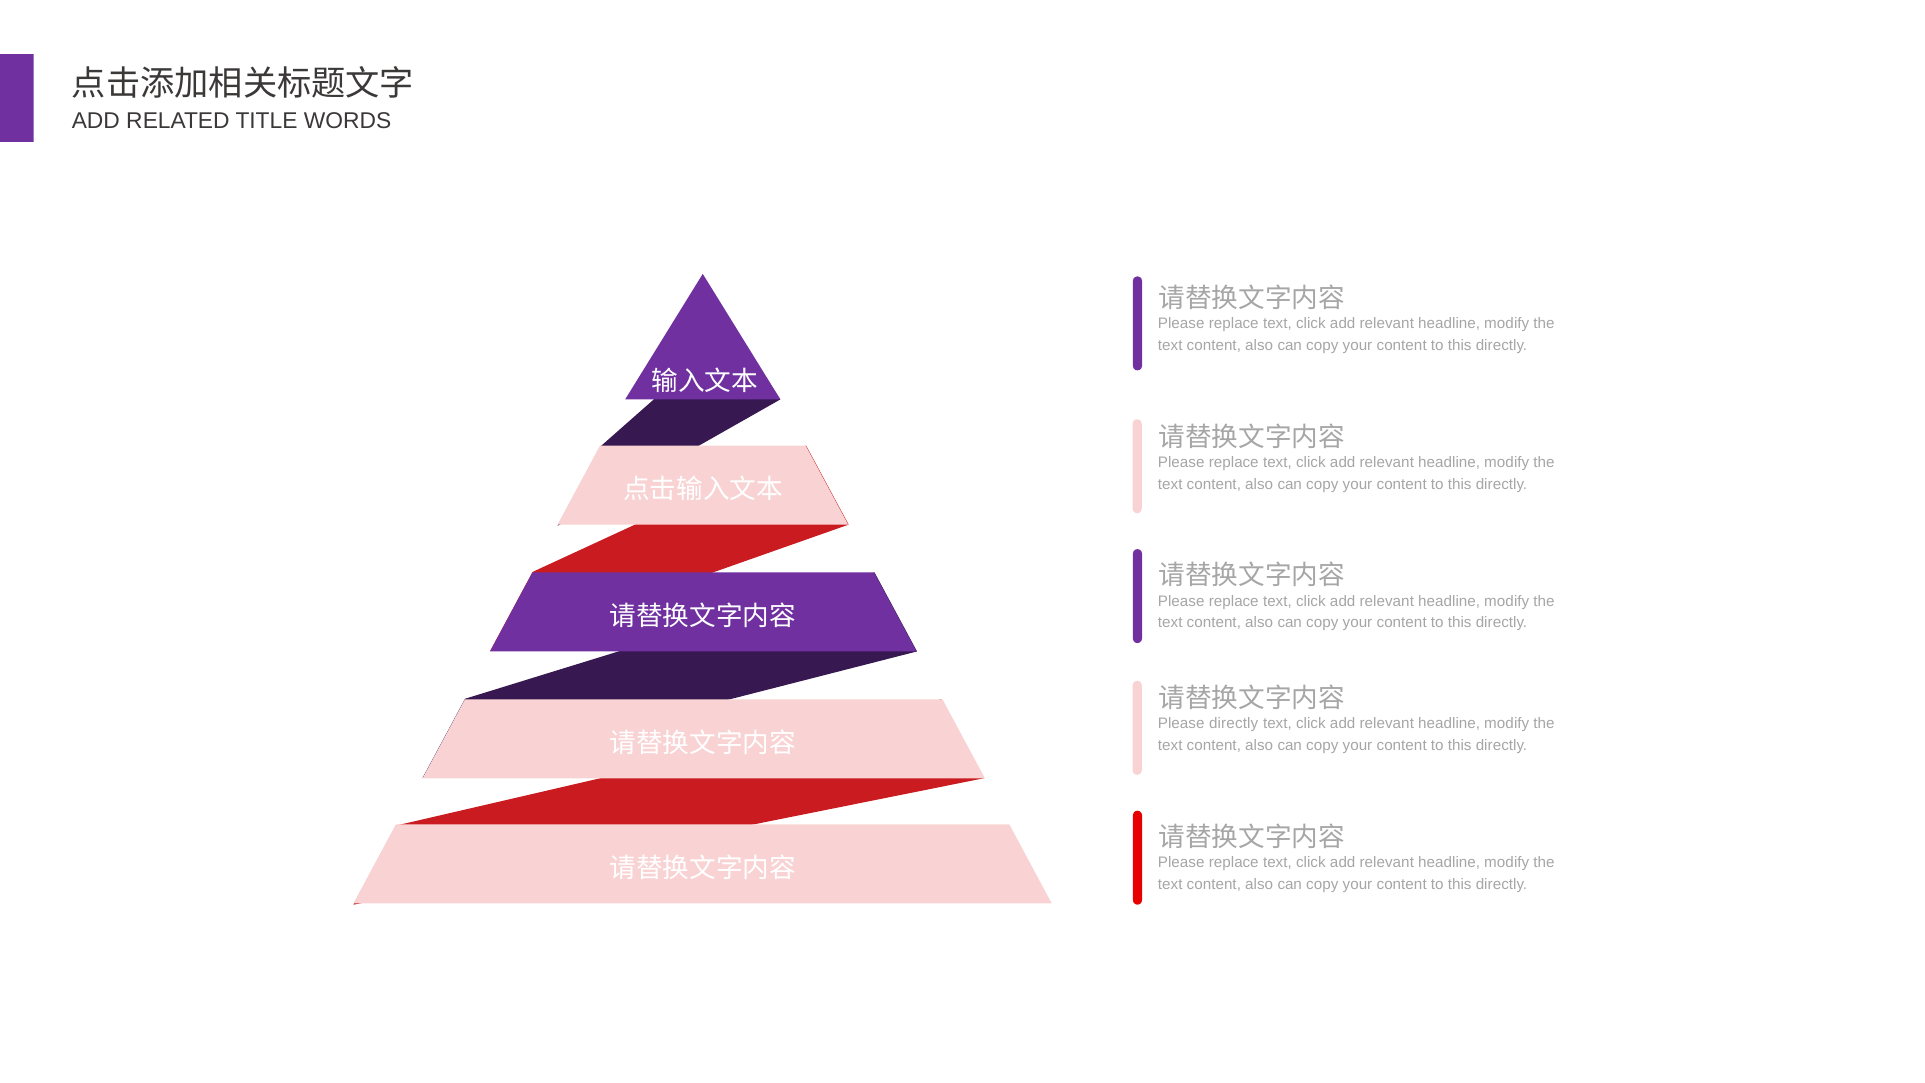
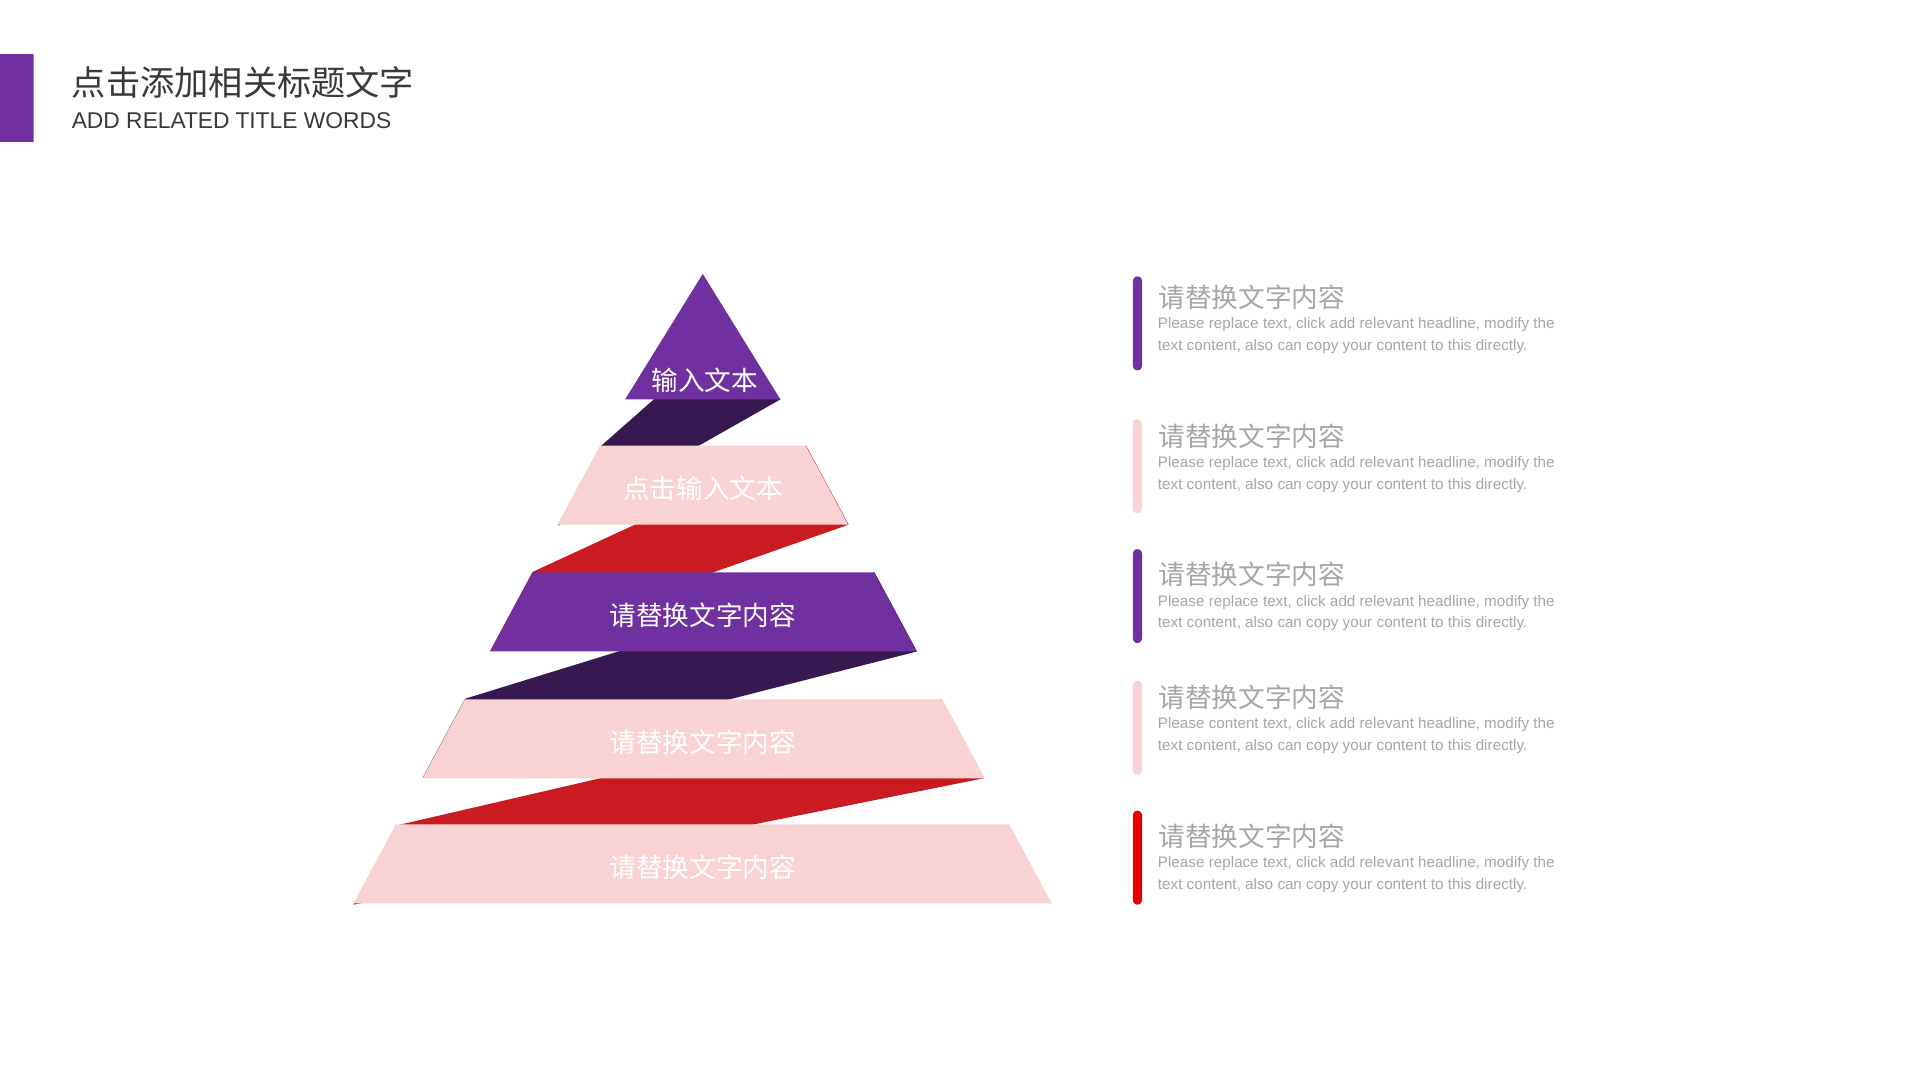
Please directly: directly -> content
